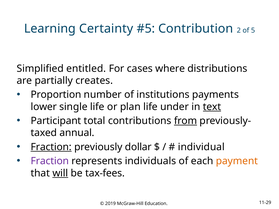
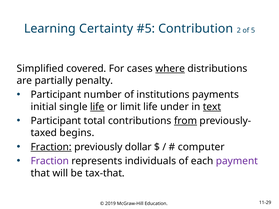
entitled: entitled -> covered
where underline: none -> present
creates: creates -> penalty
Proportion at (56, 95): Proportion -> Participant
lower: lower -> initial
life at (97, 107) underline: none -> present
plan: plan -> limit
annual: annual -> begins
individual: individual -> computer
payment colour: orange -> purple
will underline: present -> none
tax-fees: tax-fees -> tax-that
